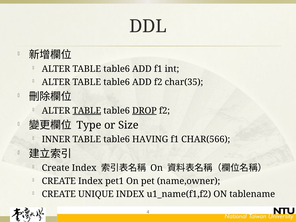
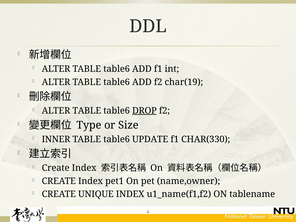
char(35: char(35 -> char(19
TABLE at (87, 111) underline: present -> none
HAVING: HAVING -> UPDATE
CHAR(566: CHAR(566 -> CHAR(330
